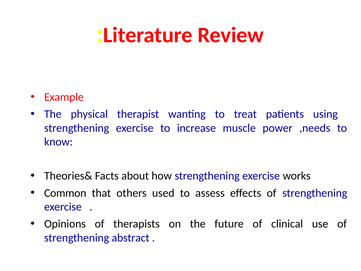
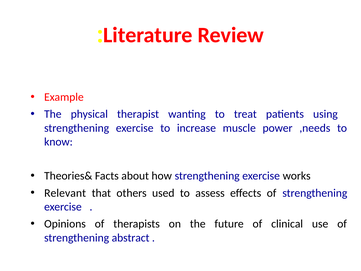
Common: Common -> Relevant
